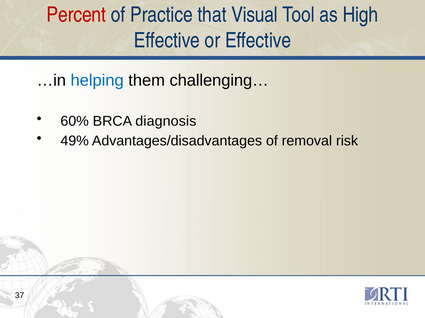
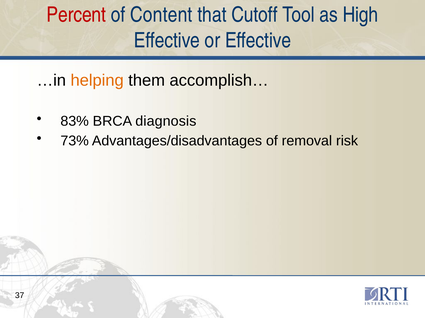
Practice: Practice -> Content
Visual: Visual -> Cutoff
helping colour: blue -> orange
challenging…: challenging… -> accomplish…
60%: 60% -> 83%
49%: 49% -> 73%
